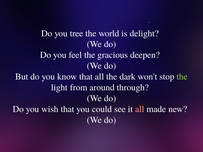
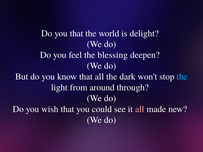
you tree: tree -> that
gracious: gracious -> blessing
the at (182, 77) colour: light green -> light blue
